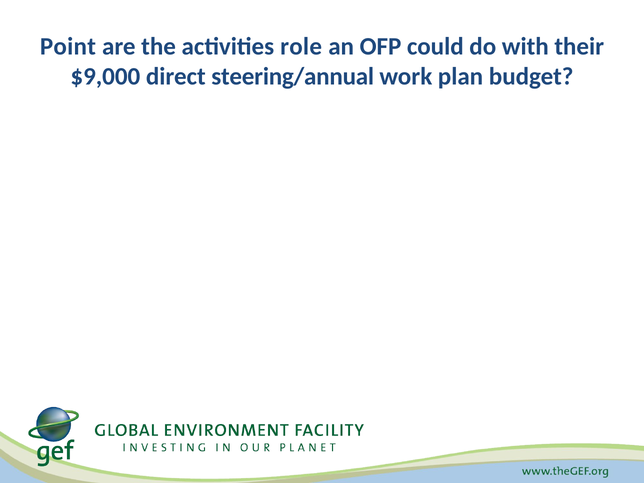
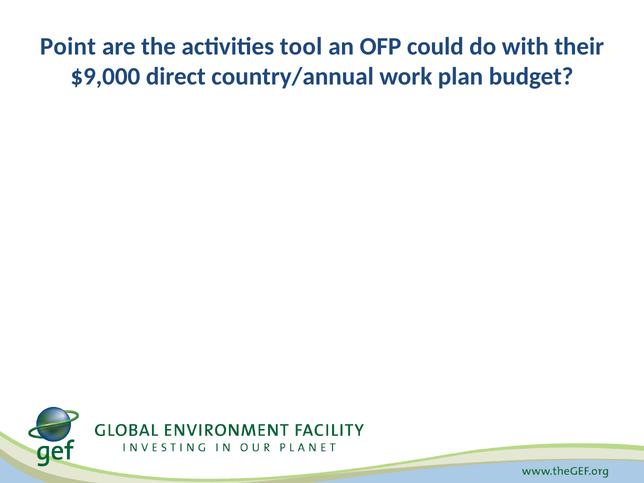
role: role -> tool
steering/annual: steering/annual -> country/annual
